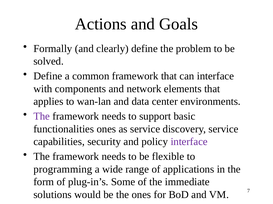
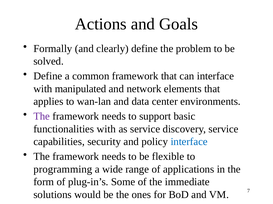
components: components -> manipulated
functionalities ones: ones -> with
interface at (189, 142) colour: purple -> blue
